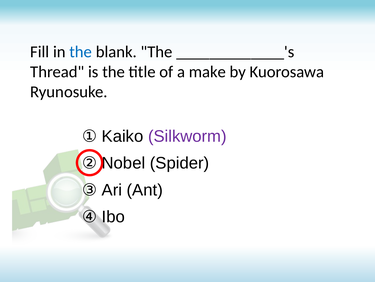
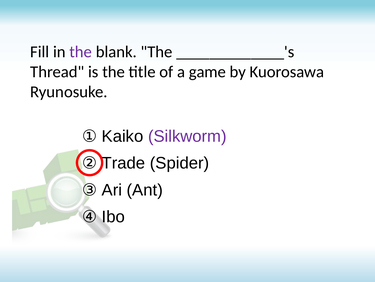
the at (81, 52) colour: blue -> purple
make: make -> game
Nobel: Nobel -> Trade
